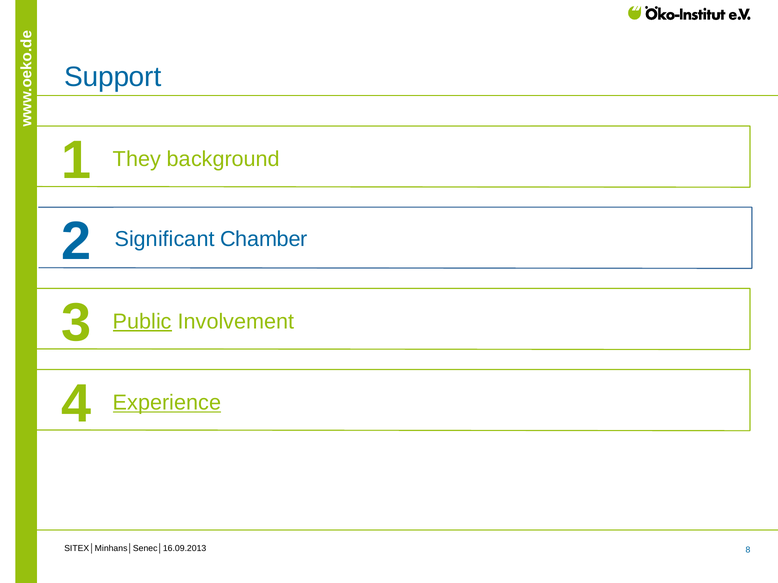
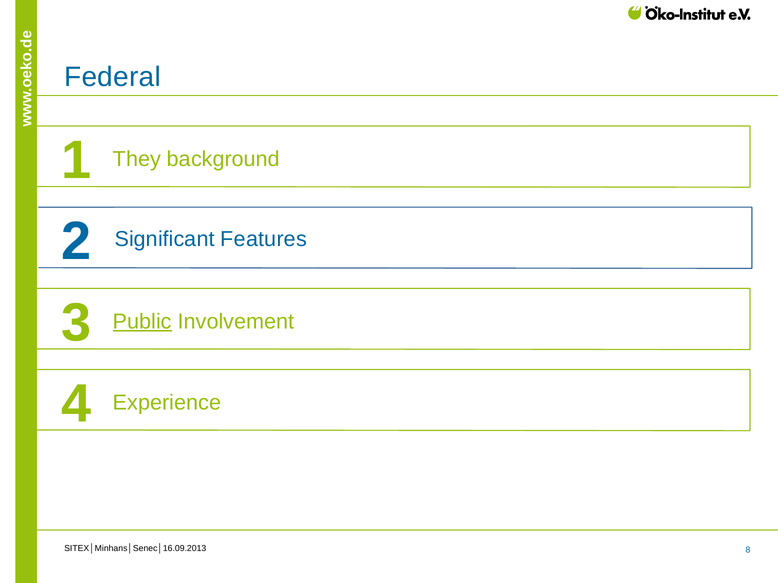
Support: Support -> Federal
Chamber: Chamber -> Features
Experience underline: present -> none
